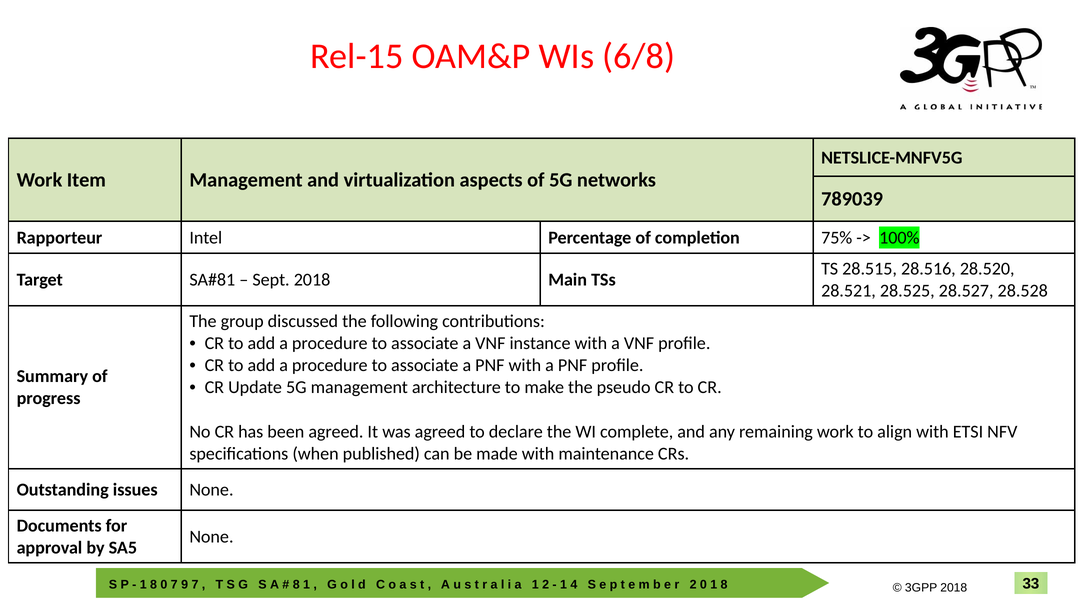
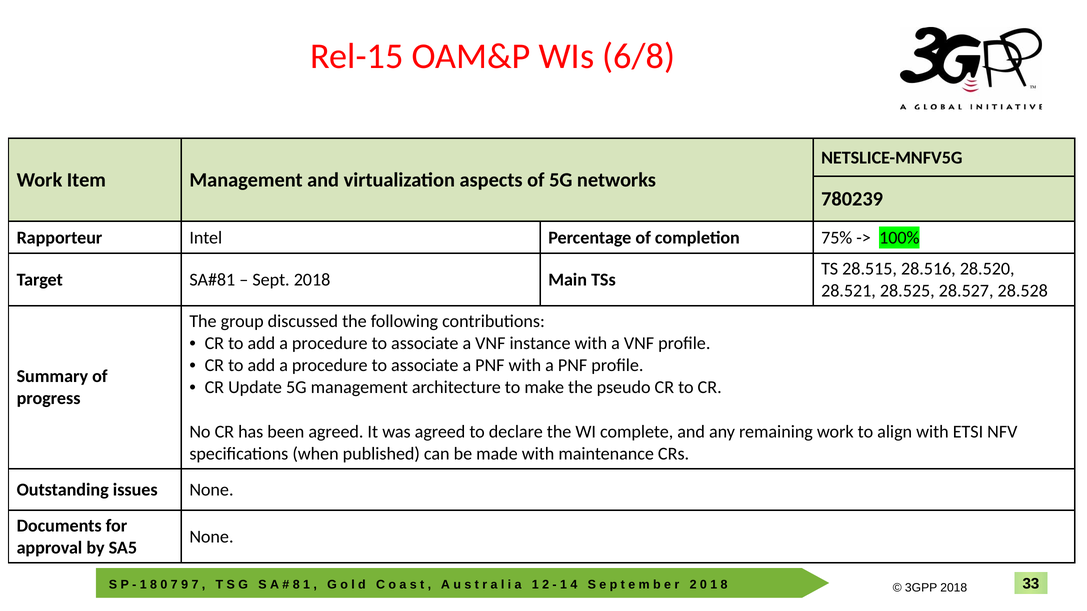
789039: 789039 -> 780239
